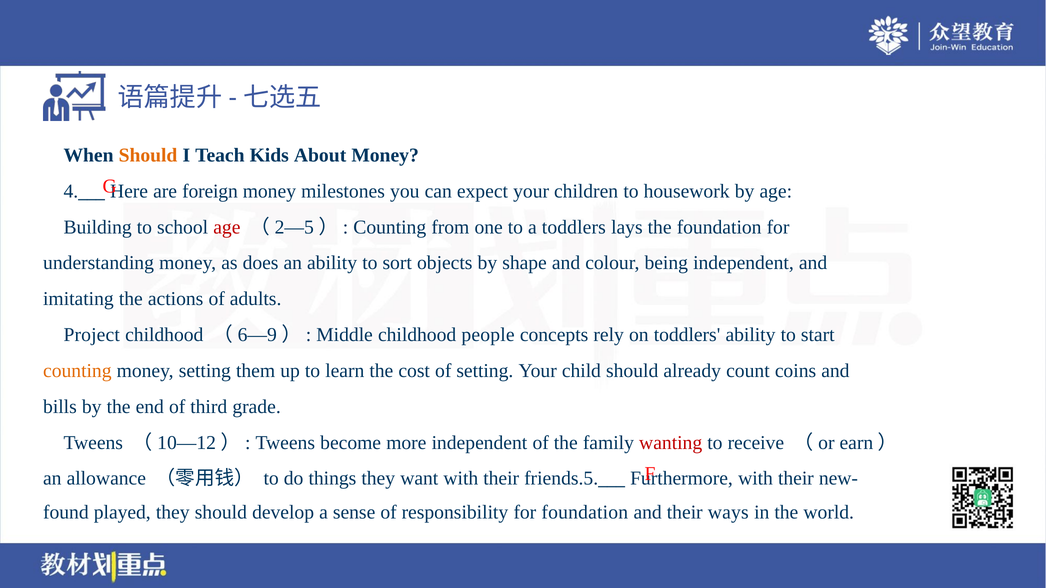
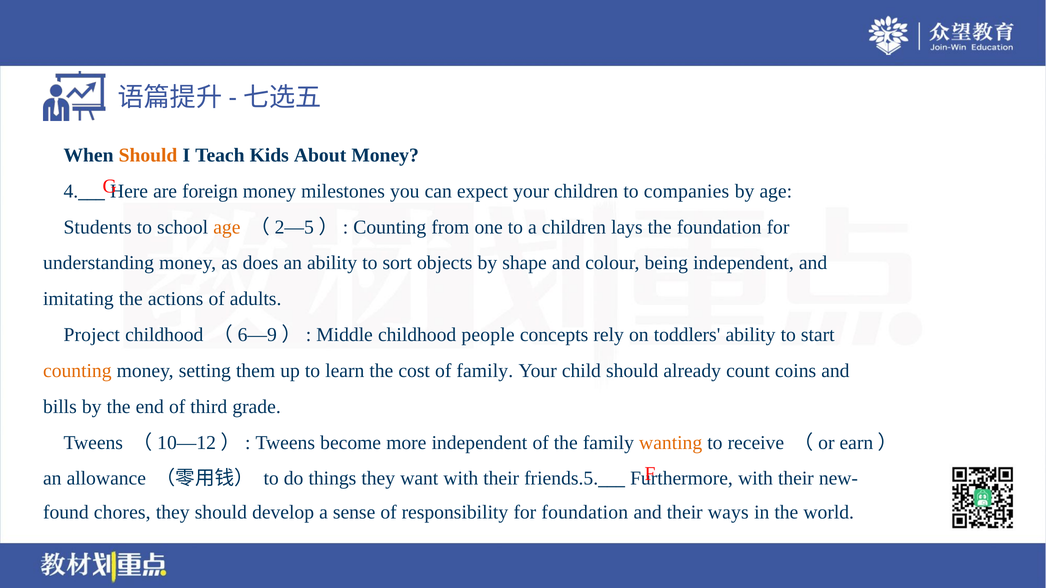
housework: housework -> companies
Building: Building -> Students
age at (227, 227) colour: red -> orange
a toddlers: toddlers -> children
of setting: setting -> family
wanting colour: red -> orange
played: played -> chores
